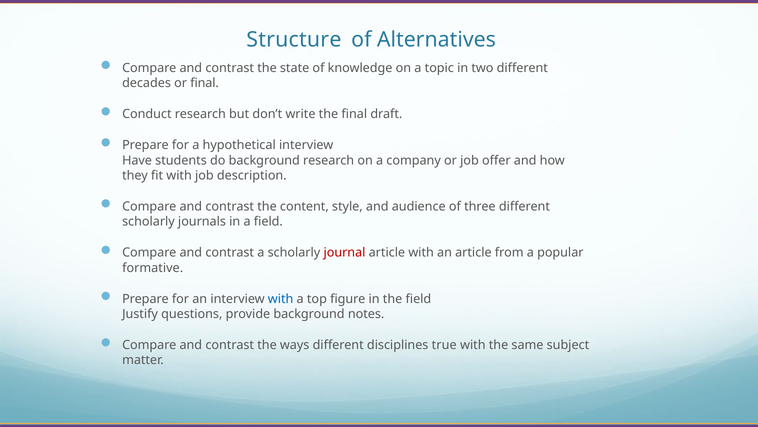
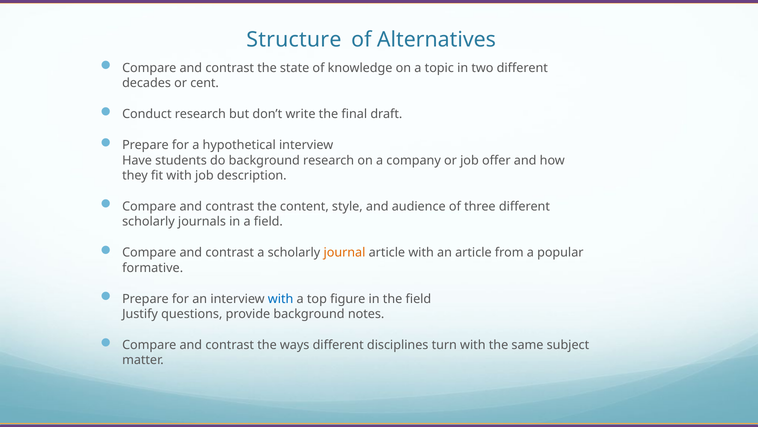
or final: final -> cent
journal colour: red -> orange
true: true -> turn
